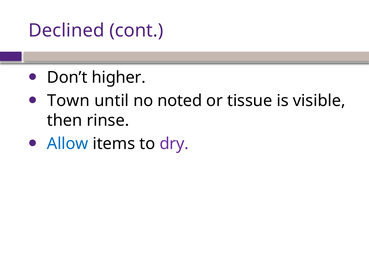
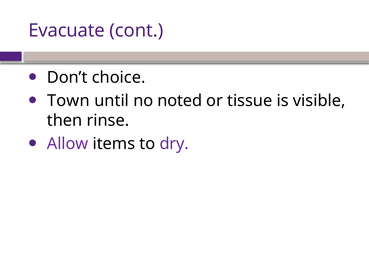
Declined: Declined -> Evacuate
higher: higher -> choice
Allow colour: blue -> purple
